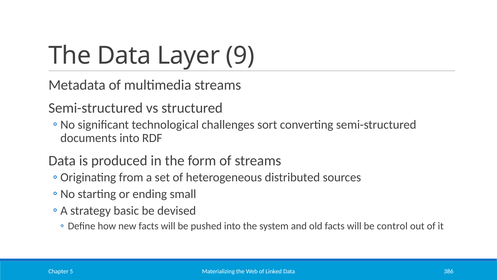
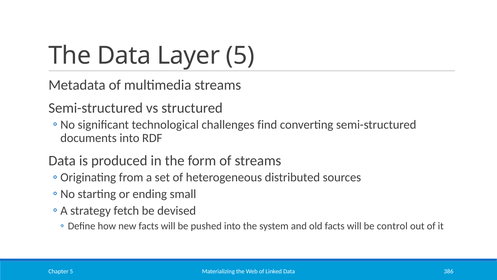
Layer 9: 9 -> 5
sort: sort -> find
basic: basic -> fetch
